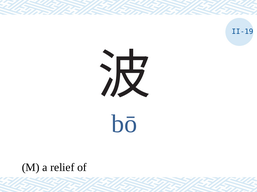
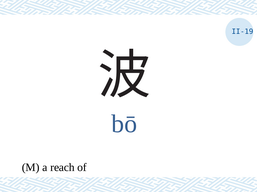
relief: relief -> reach
